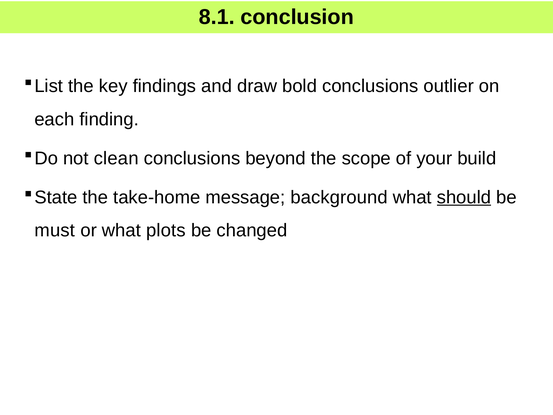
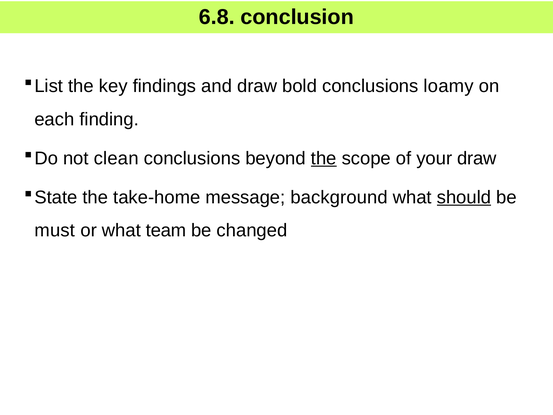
8.1: 8.1 -> 6.8
outlier: outlier -> loamy
the at (324, 158) underline: none -> present
your build: build -> draw
plots: plots -> team
